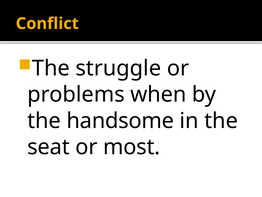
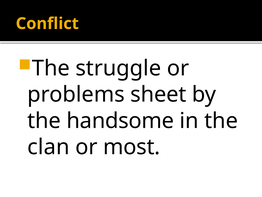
when: when -> sheet
seat: seat -> clan
